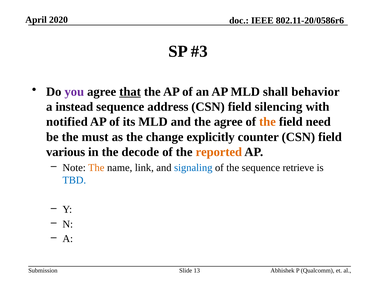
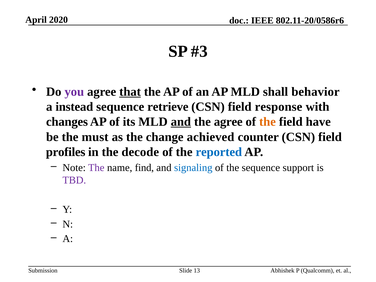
address: address -> retrieve
silencing: silencing -> response
notified: notified -> changes
and at (181, 122) underline: none -> present
need: need -> have
explicitly: explicitly -> achieved
various: various -> profiles
reported colour: orange -> blue
The at (96, 168) colour: orange -> purple
link: link -> find
retrieve: retrieve -> support
TBD colour: blue -> purple
